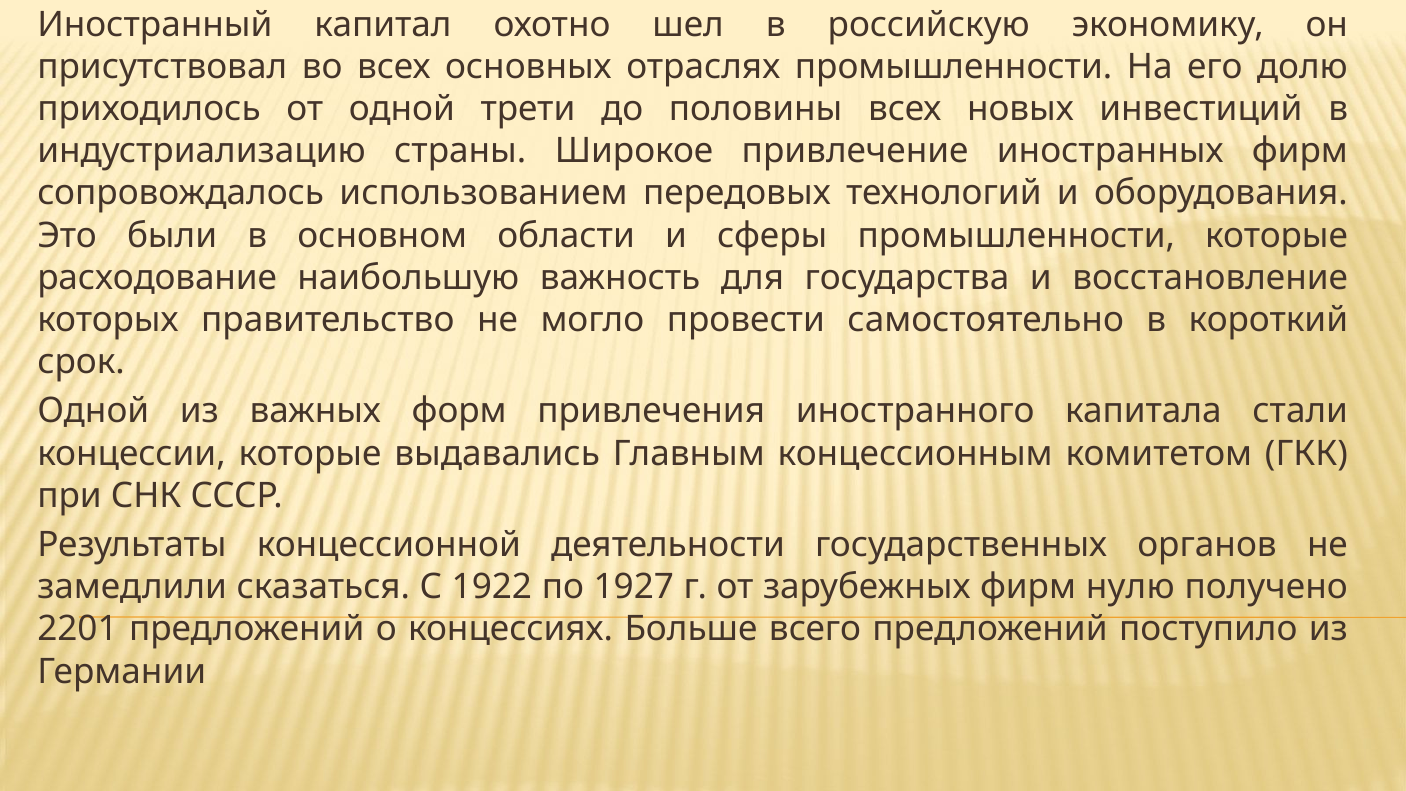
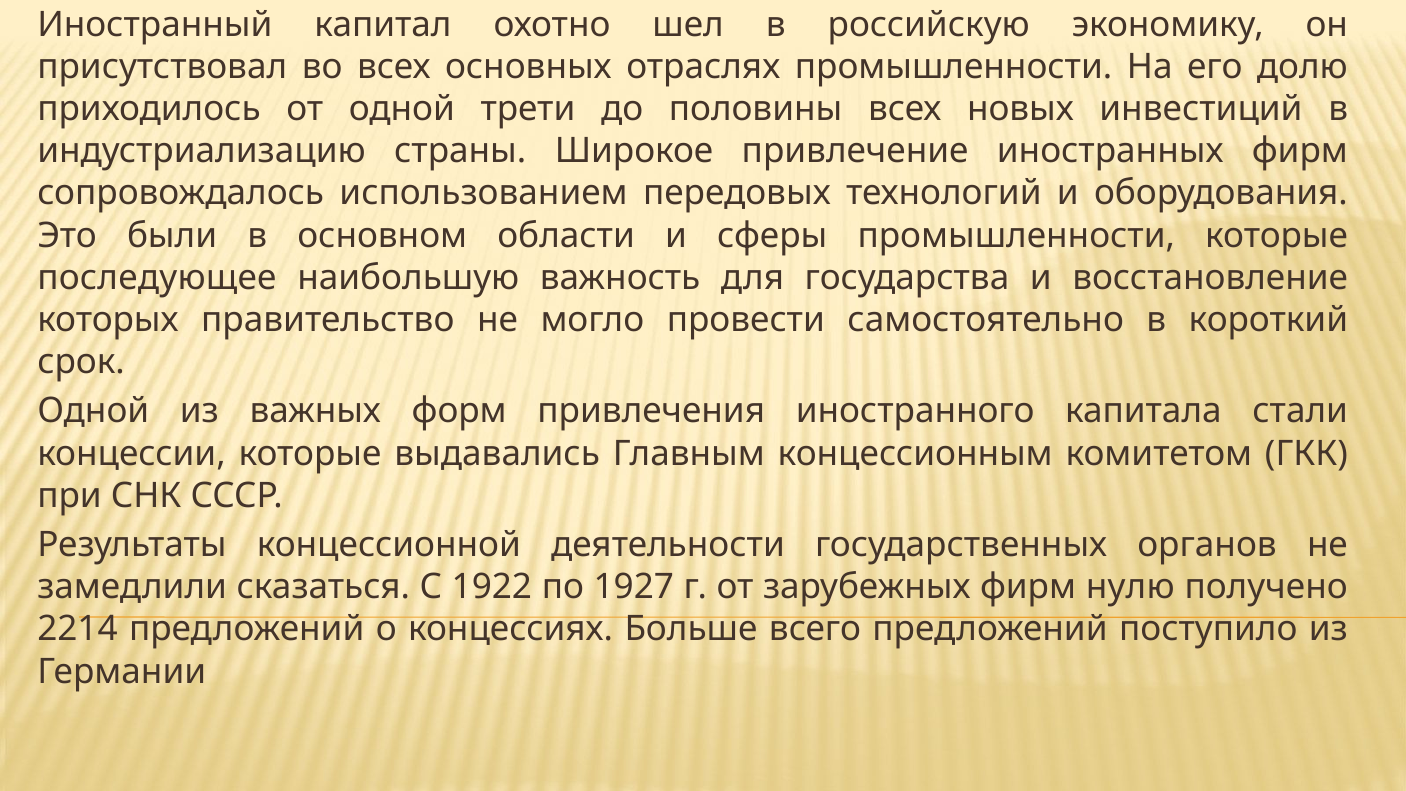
расходование: расходование -> последующее
2201: 2201 -> 2214
